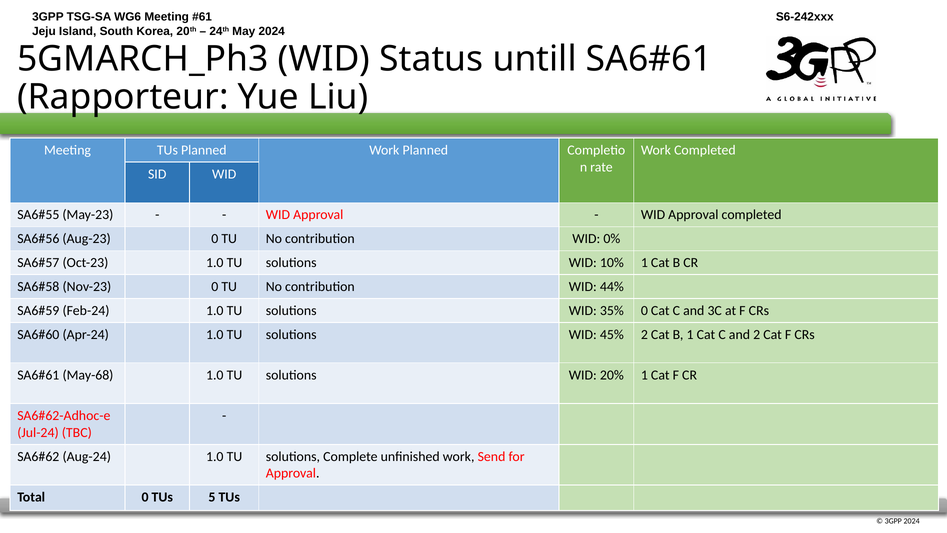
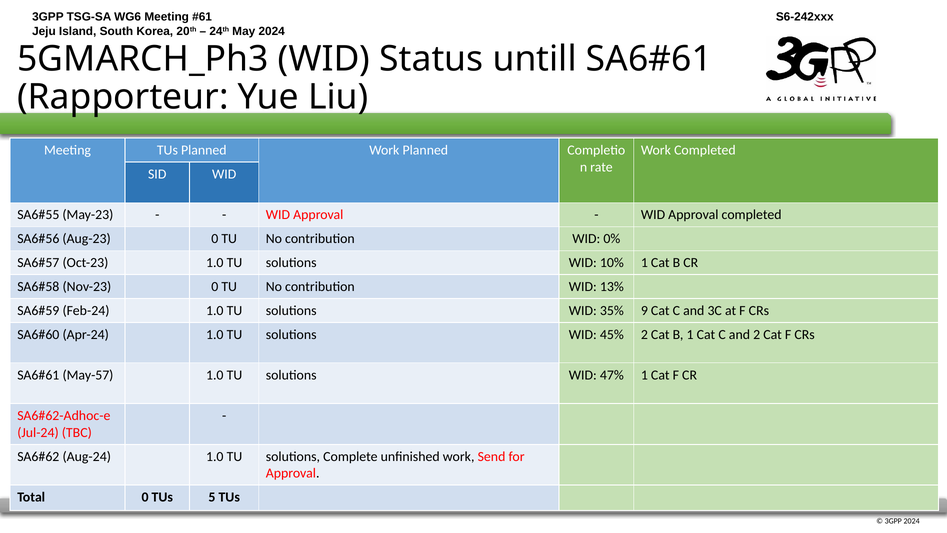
44%: 44% -> 13%
35% 0: 0 -> 9
May-68: May-68 -> May-57
20%: 20% -> 47%
